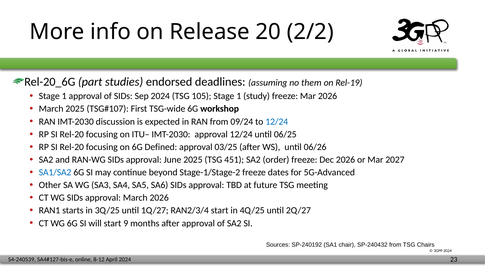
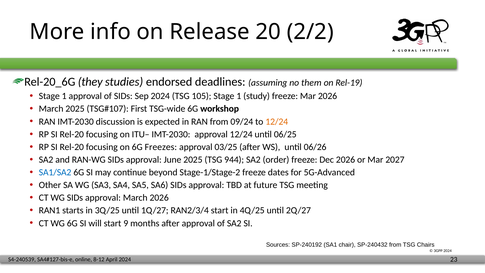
part: part -> they
12/24 at (277, 121) colour: blue -> orange
Defined: Defined -> Freezes
451: 451 -> 944
